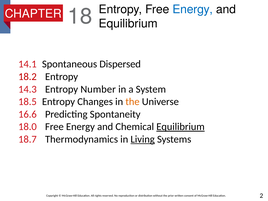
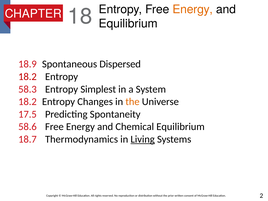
Energy at (193, 9) colour: blue -> orange
14.1: 14.1 -> 18.9
14.3: 14.3 -> 58.3
Number: Number -> Simplest
18.5 at (27, 102): 18.5 -> 18.2
16.6: 16.6 -> 17.5
18.0: 18.0 -> 58.6
Equilibrium at (181, 127) underline: present -> none
